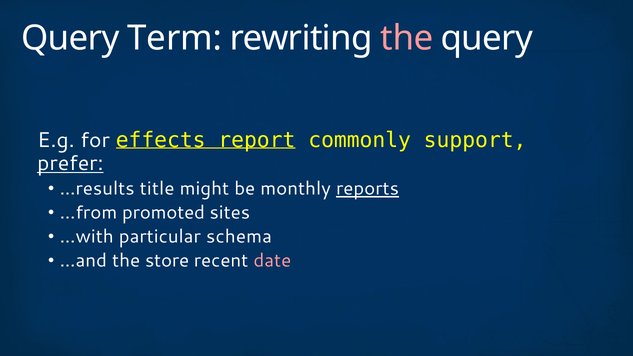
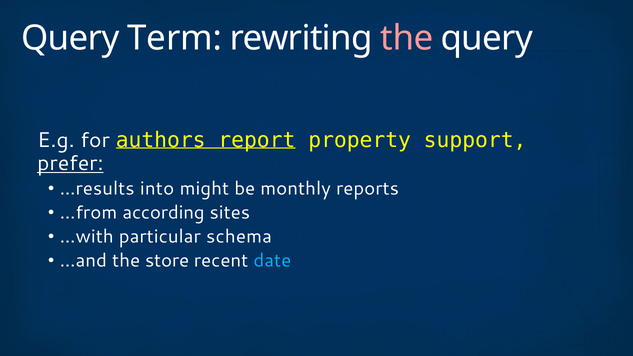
effects: effects -> authors
commonly: commonly -> property
title: title -> into
reports underline: present -> none
promoted: promoted -> according
date colour: pink -> light blue
